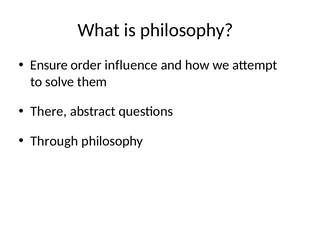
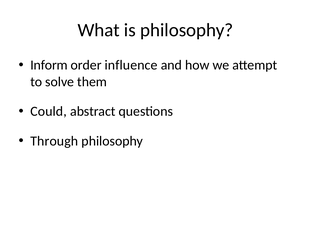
Ensure: Ensure -> Inform
There: There -> Could
